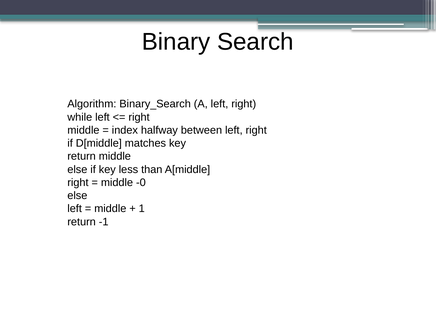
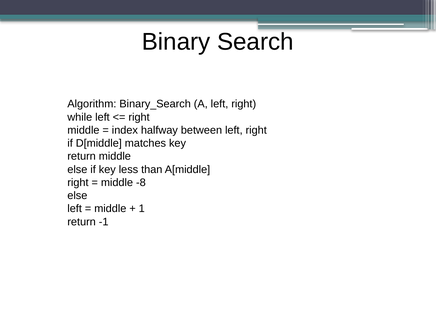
-0: -0 -> -8
